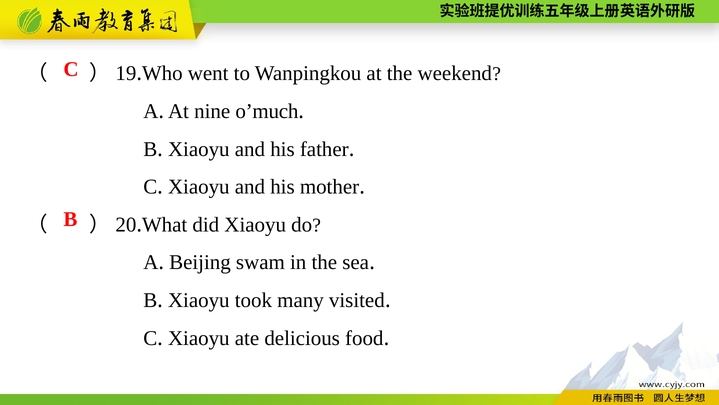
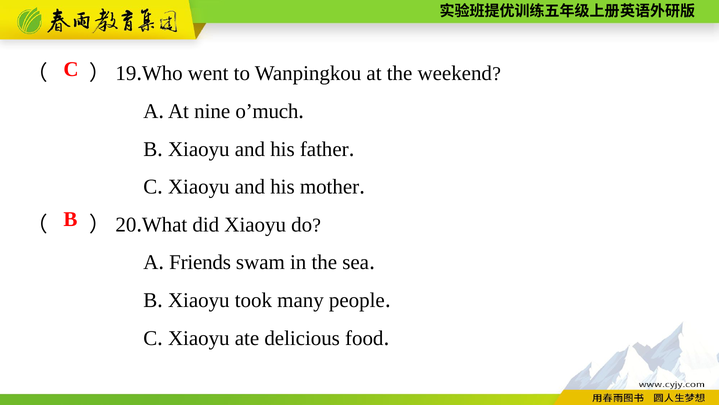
Beijing: Beijing -> Friends
visited: visited -> people
